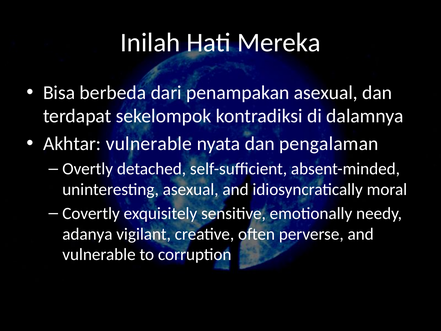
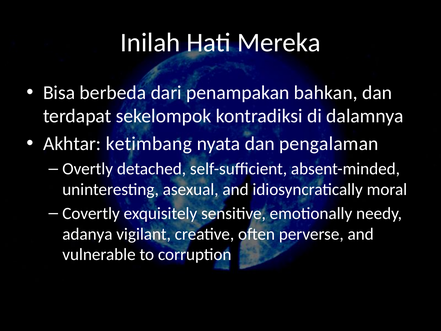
penampakan asexual: asexual -> bahkan
Akhtar vulnerable: vulnerable -> ketimbang
